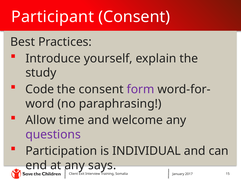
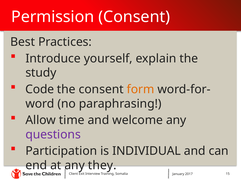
Participant: Participant -> Permission
form colour: purple -> orange
says: says -> they
